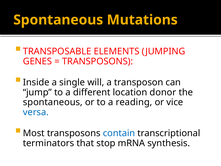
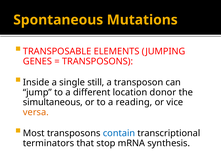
will: will -> still
spontaneous at (53, 102): spontaneous -> simultaneous
versa colour: blue -> orange
